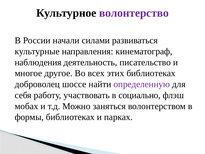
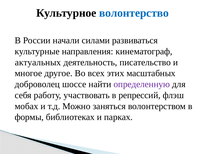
волонтерство colour: purple -> blue
наблюдения: наблюдения -> актуальных
этих библиотеках: библиотеках -> масштабных
социально: социально -> репрессий
